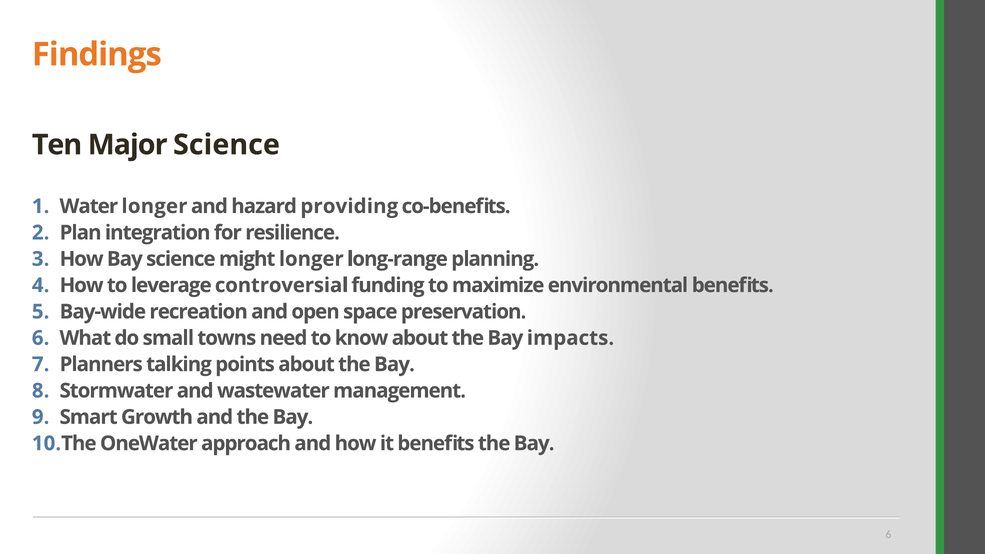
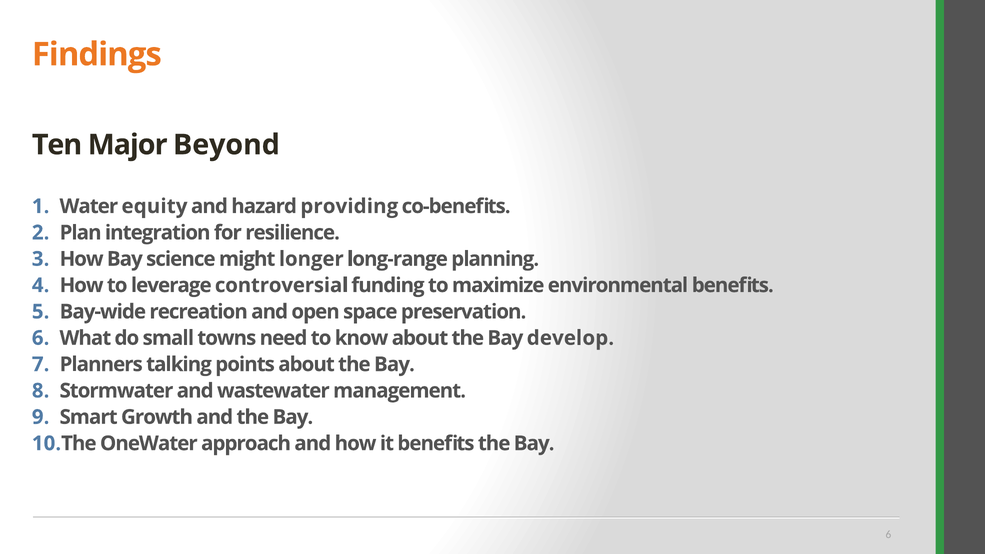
Major Science: Science -> Beyond
Water longer: longer -> equity
impacts: impacts -> develop
